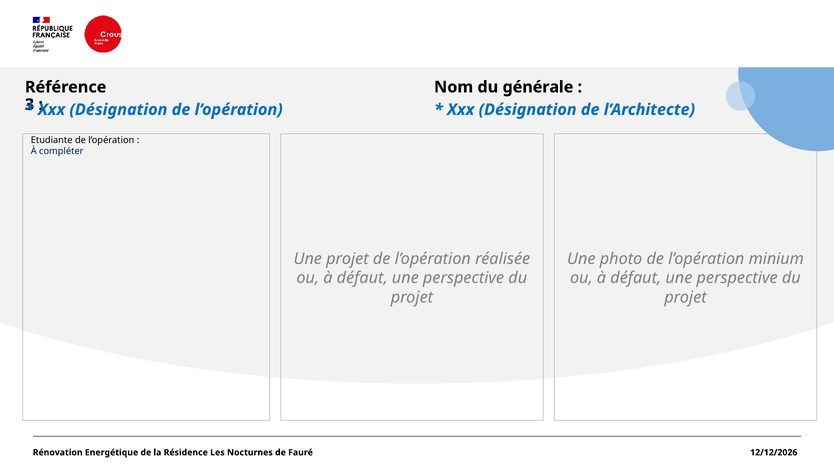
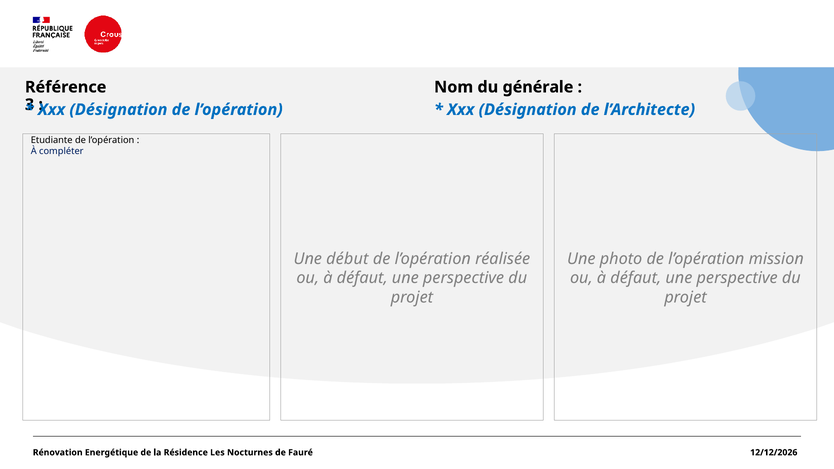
Une projet: projet -> début
minium: minium -> mission
